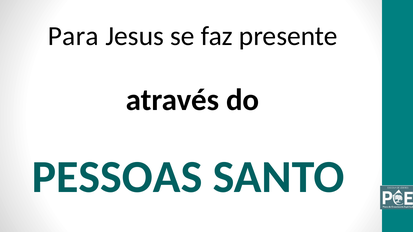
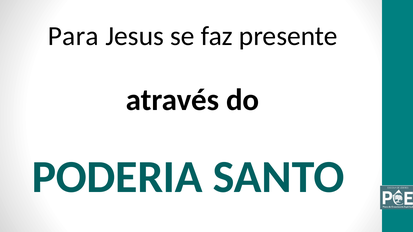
PESSOAS: PESSOAS -> PODERIA
